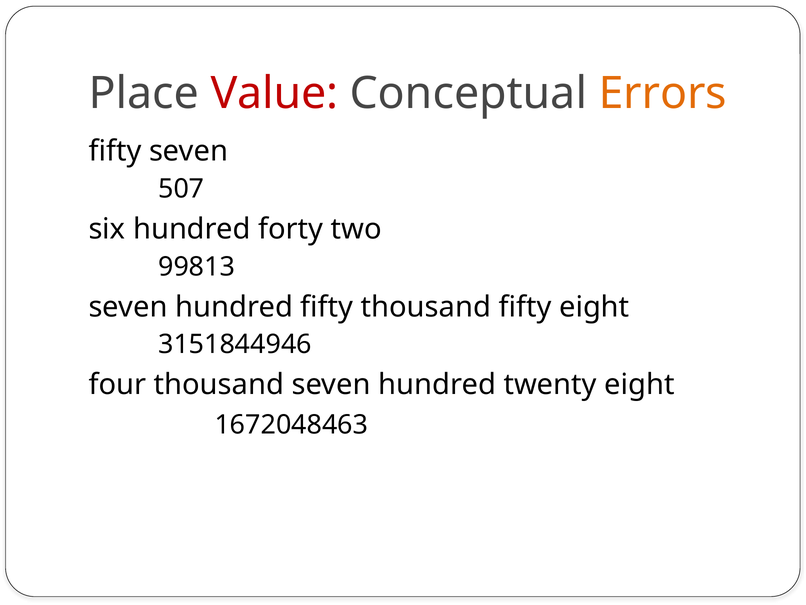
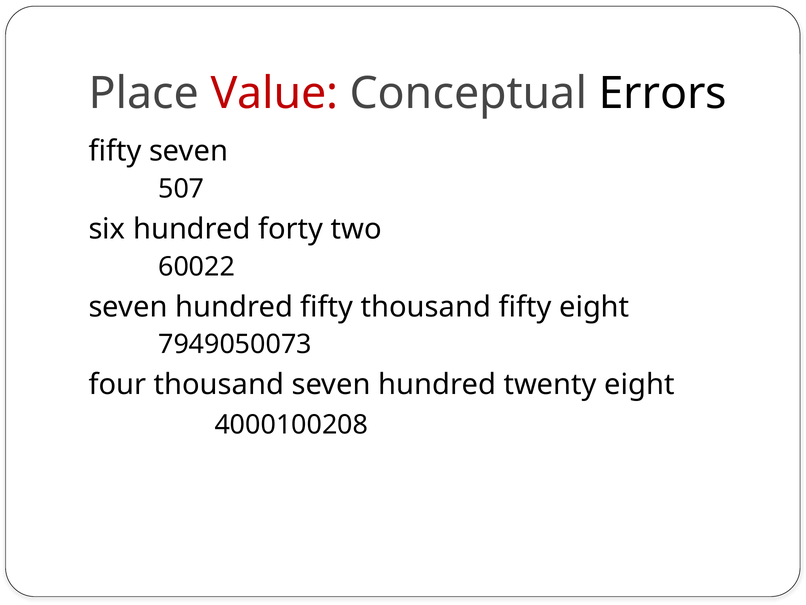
Errors colour: orange -> black
99813: 99813 -> 60022
3151844946: 3151844946 -> 7949050073
1672048463: 1672048463 -> 4000100208
